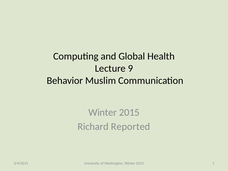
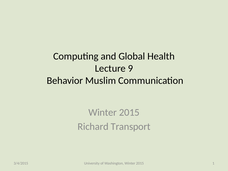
Reported: Reported -> Transport
